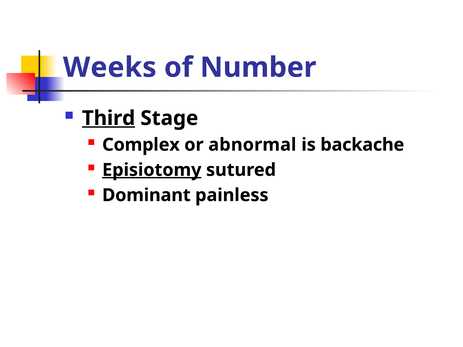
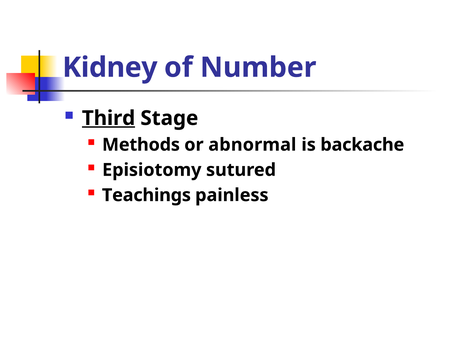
Weeks: Weeks -> Kidney
Complex: Complex -> Methods
Episiotomy underline: present -> none
Dominant: Dominant -> Teachings
